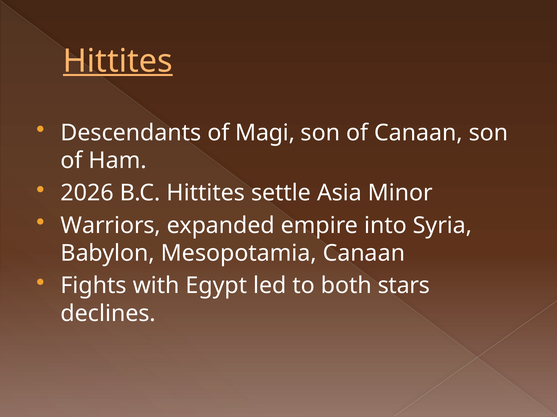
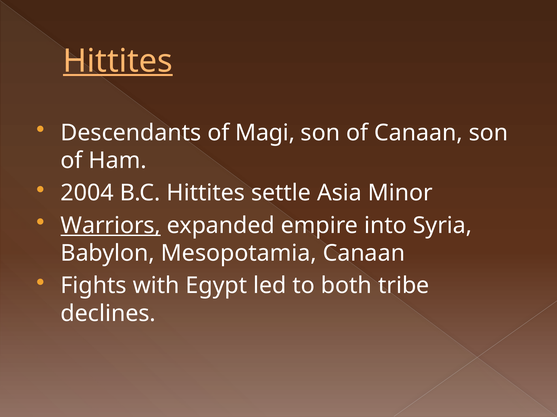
2026: 2026 -> 2004
Warriors underline: none -> present
stars: stars -> tribe
